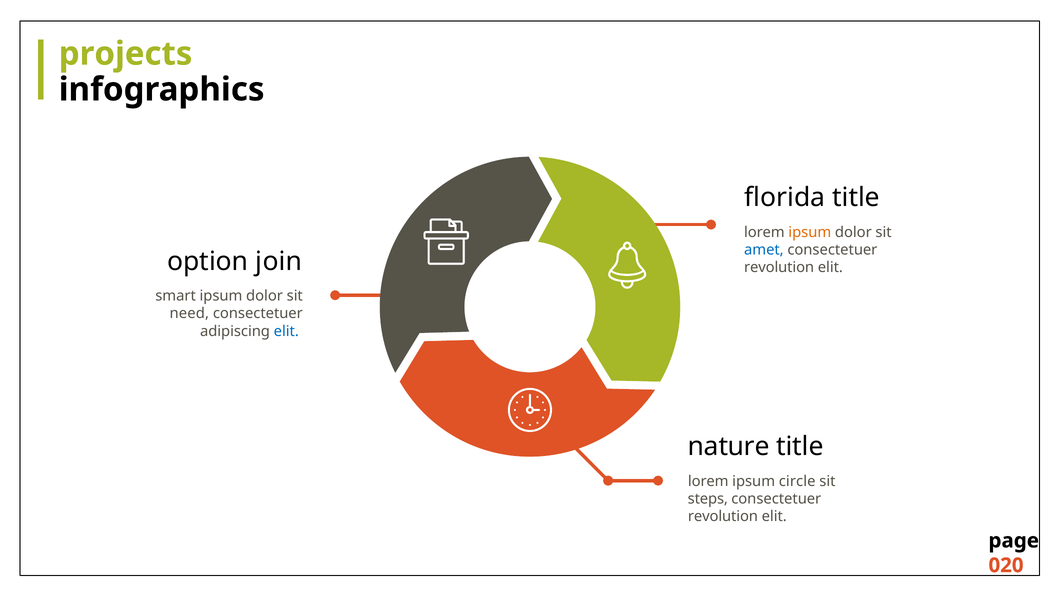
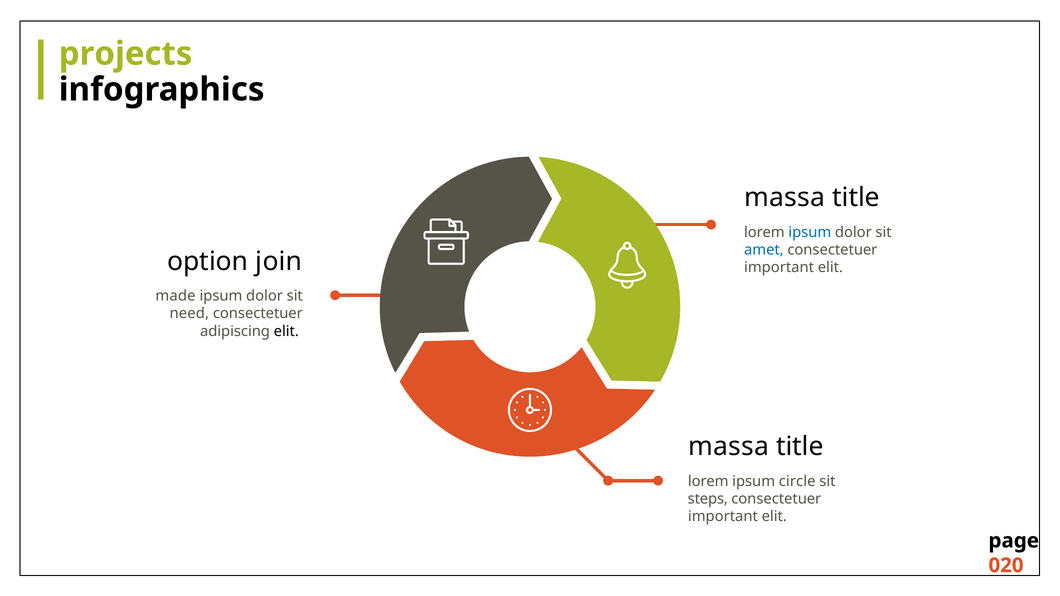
florida at (785, 198): florida -> massa
ipsum at (810, 232) colour: orange -> blue
revolution at (779, 268): revolution -> important
smart: smart -> made
elit at (286, 331) colour: blue -> black
nature at (729, 447): nature -> massa
revolution at (723, 517): revolution -> important
